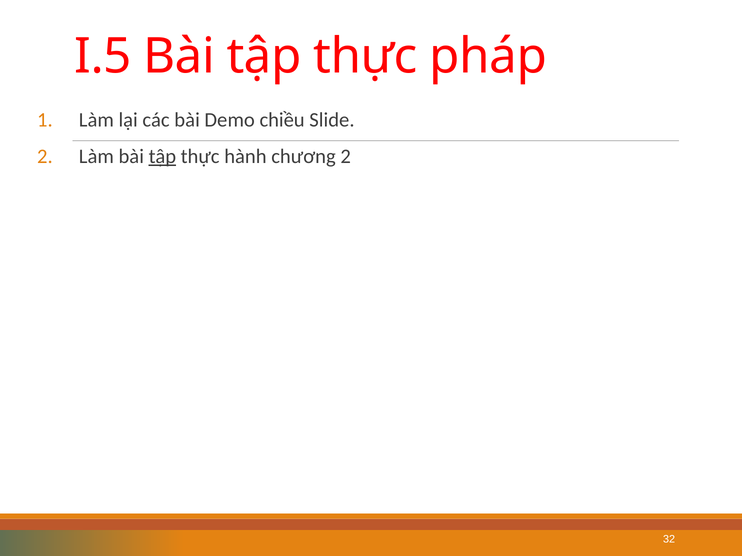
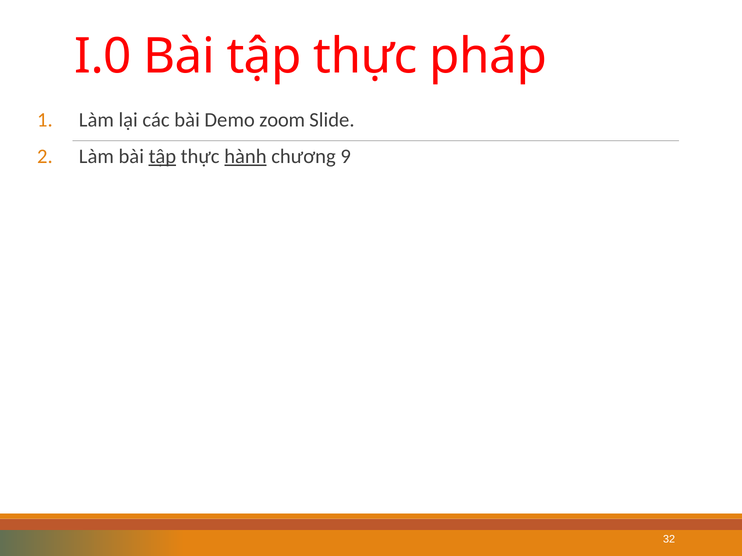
I.5: I.5 -> I.0
chiều: chiều -> zoom
hành underline: none -> present
chương 2: 2 -> 9
